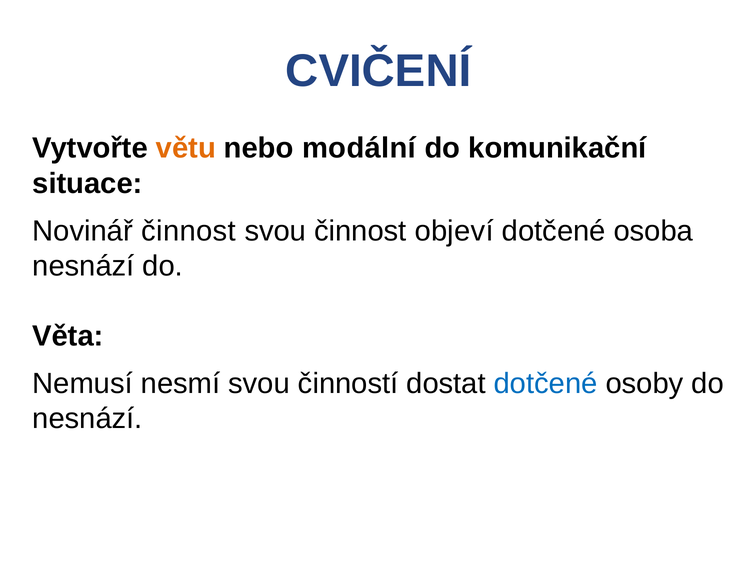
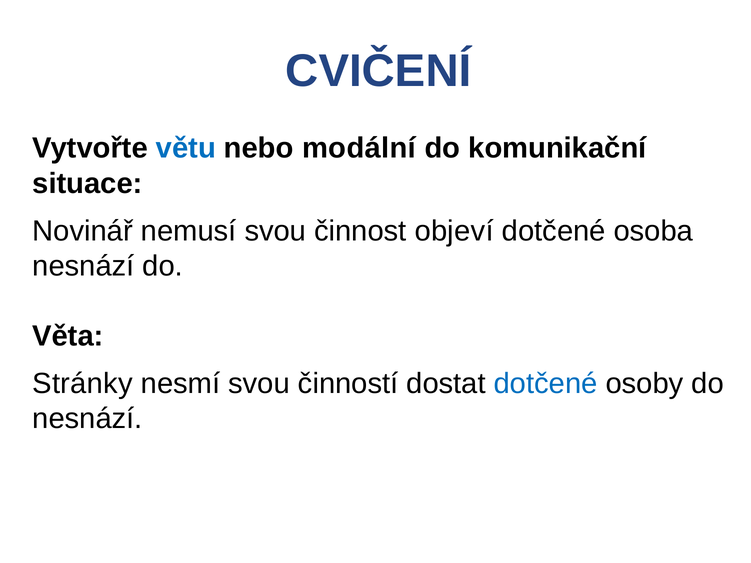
větu colour: orange -> blue
Novinář činnost: činnost -> nemusí
Nemusí: Nemusí -> Stránky
